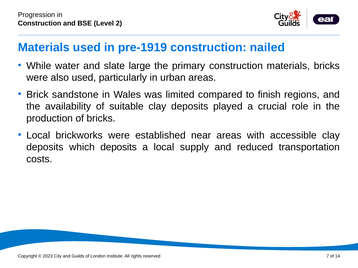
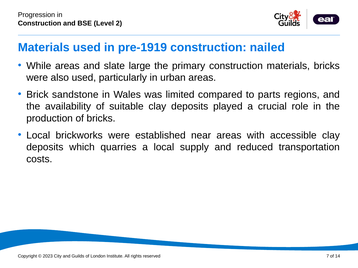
While water: water -> areas
finish: finish -> parts
which deposits: deposits -> quarries
